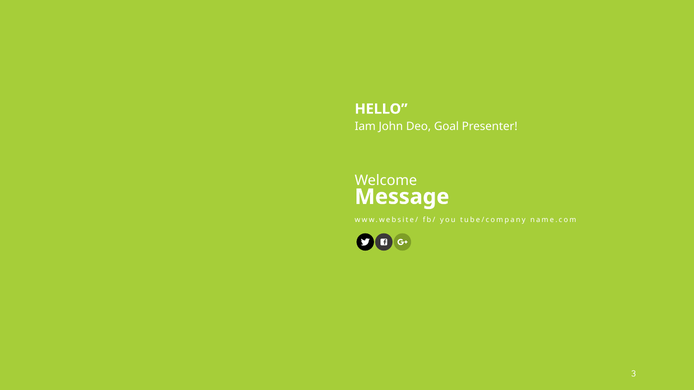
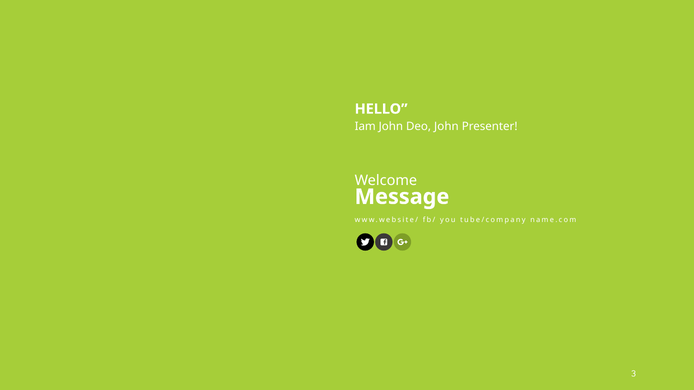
Deo Goal: Goal -> John
